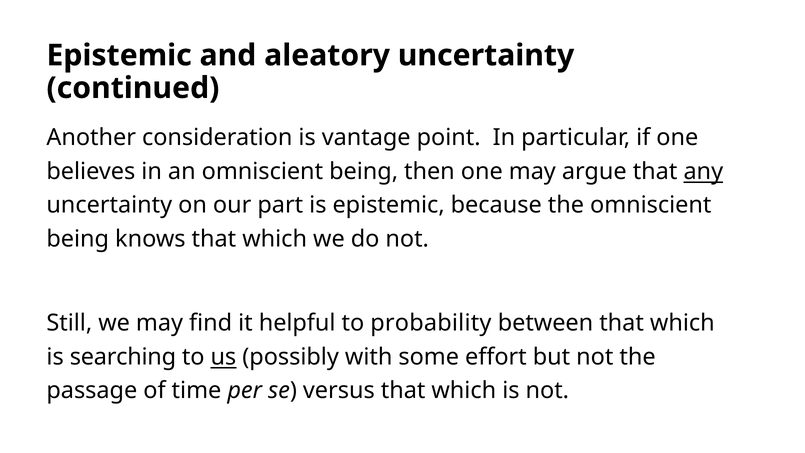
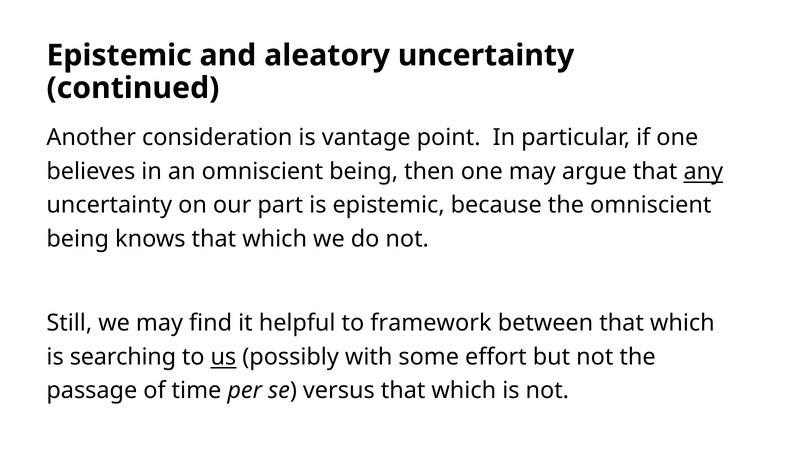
probability: probability -> framework
